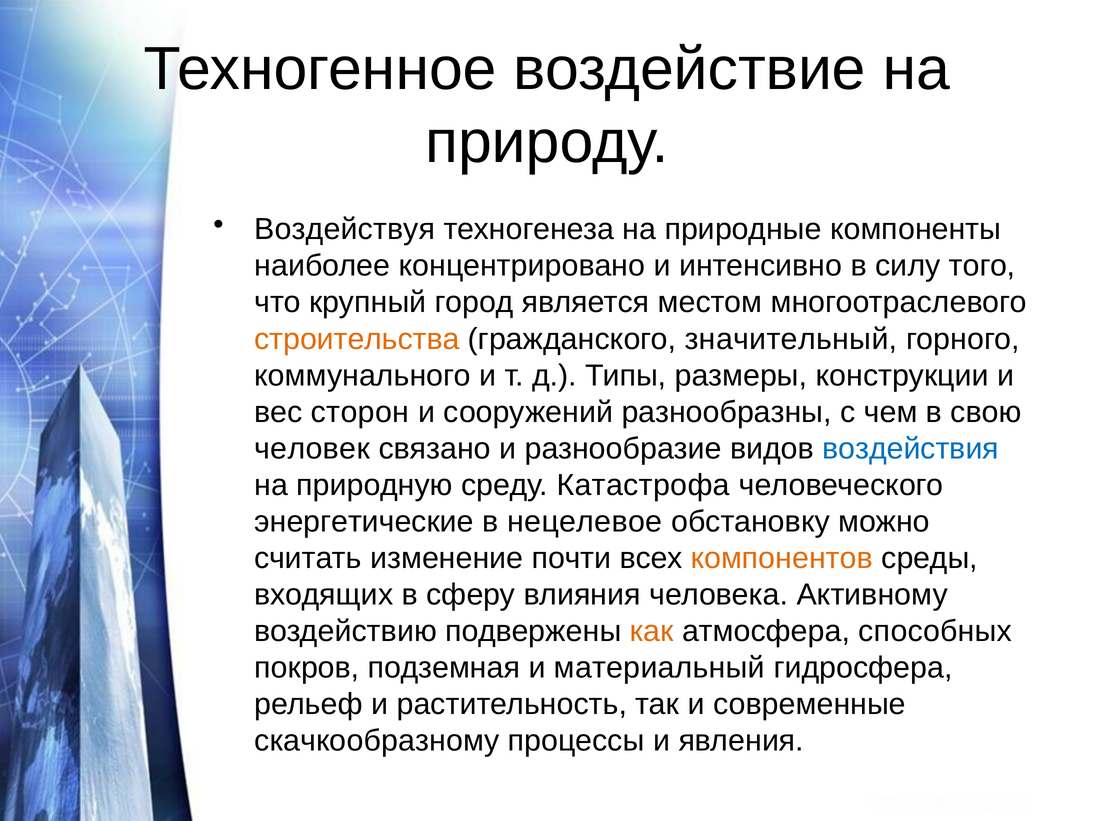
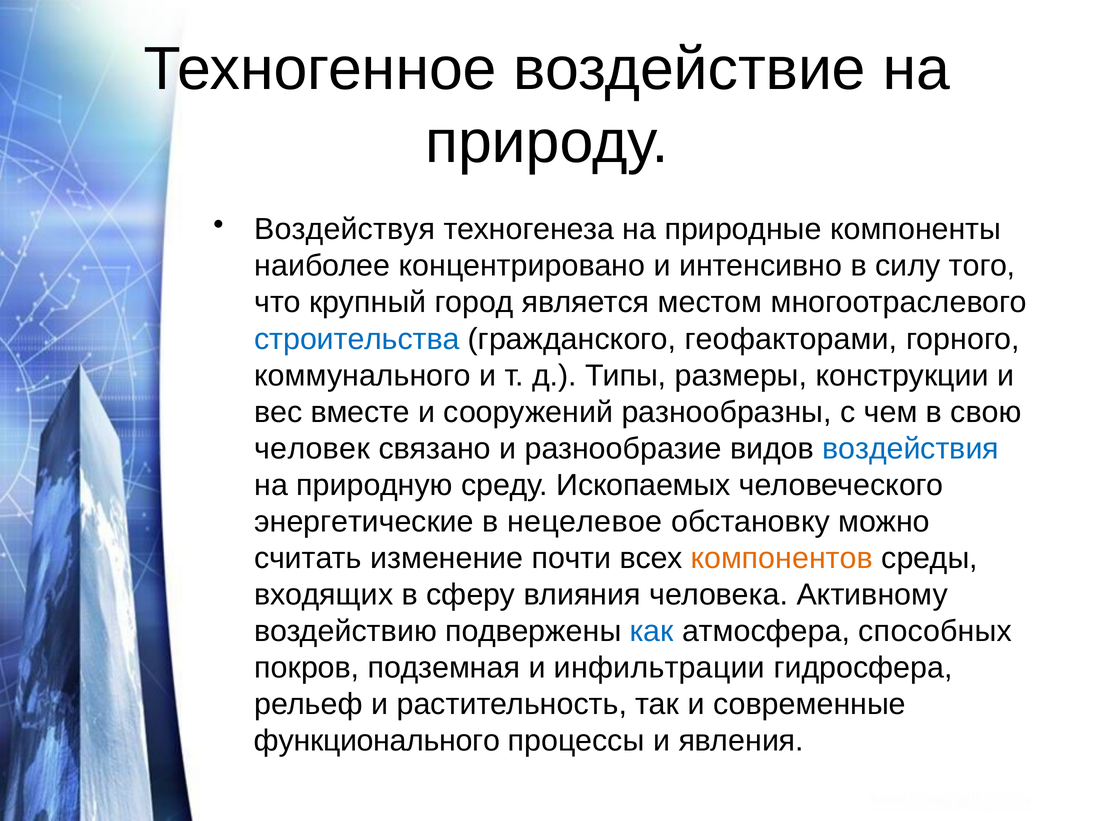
строительства colour: orange -> blue
значительный: значительный -> геофакторами
сторон: сторон -> вместе
Катастрофа: Катастрофа -> Ископаемых
как colour: orange -> blue
материальный: материальный -> инфильтрации
скачкообразному: скачкообразному -> функционального
